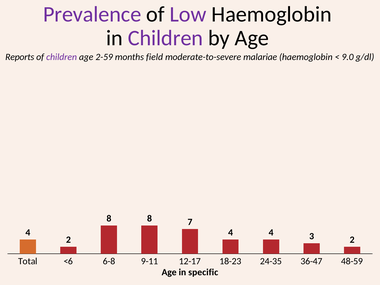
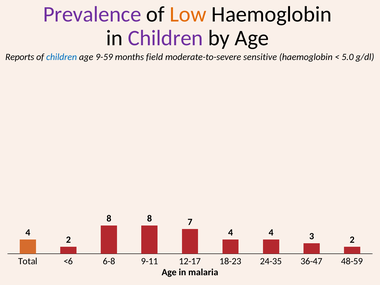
Low colour: purple -> orange
children at (62, 57) colour: purple -> blue
2-59: 2-59 -> 9-59
malariae: malariae -> sensitive
9.0: 9.0 -> 5.0
specific: specific -> malaria
